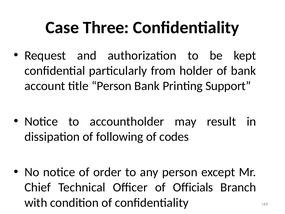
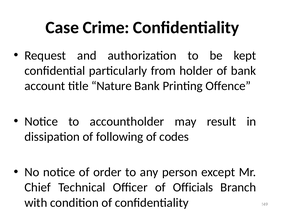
Three: Three -> Crime
title Person: Person -> Nature
Support: Support -> Offence
